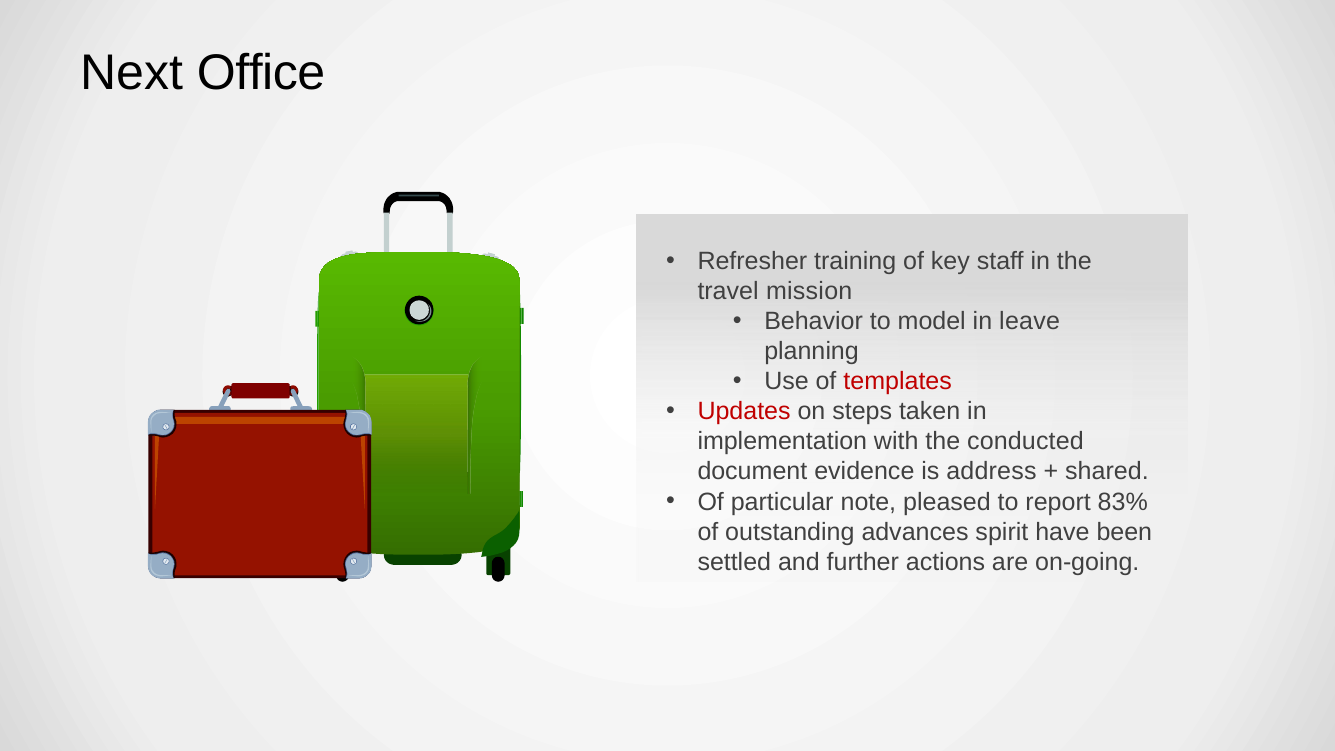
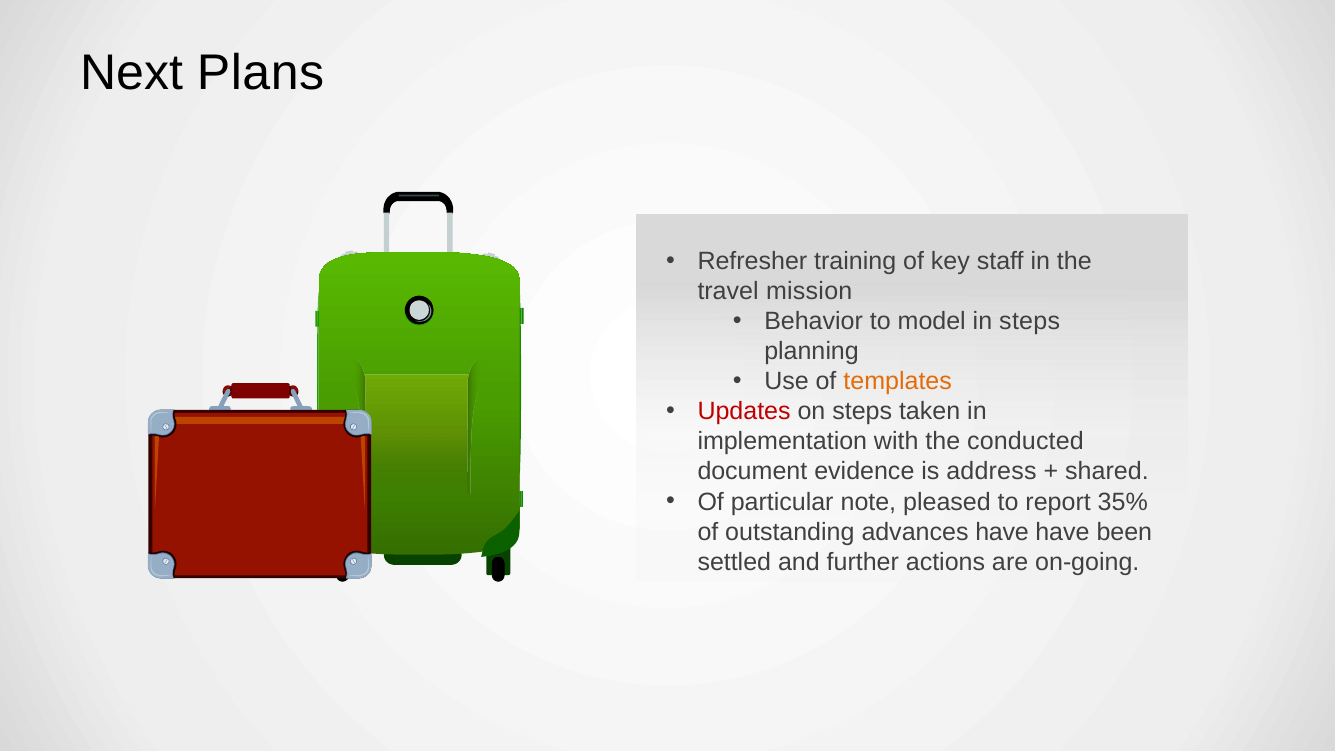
Office: Office -> Plans
in leave: leave -> steps
templates colour: red -> orange
83%: 83% -> 35%
advances spirit: spirit -> have
